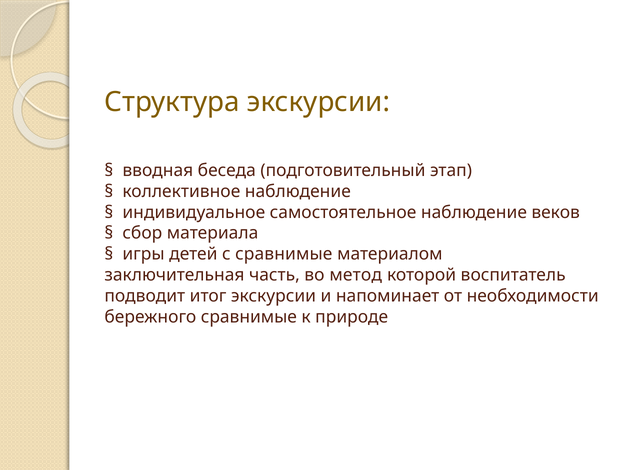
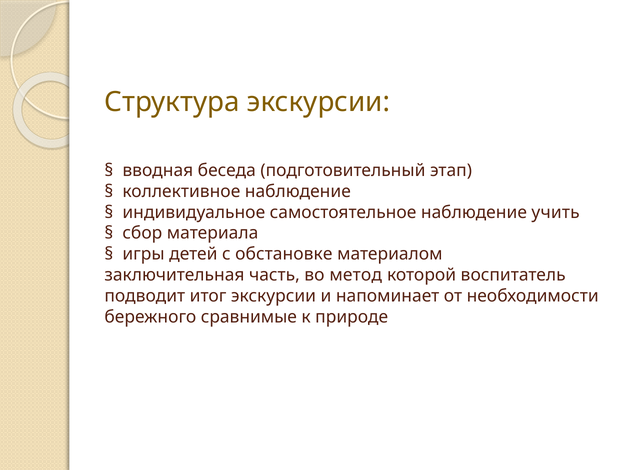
веков: веков -> учить
с сравнимые: сравнимые -> обстановке
